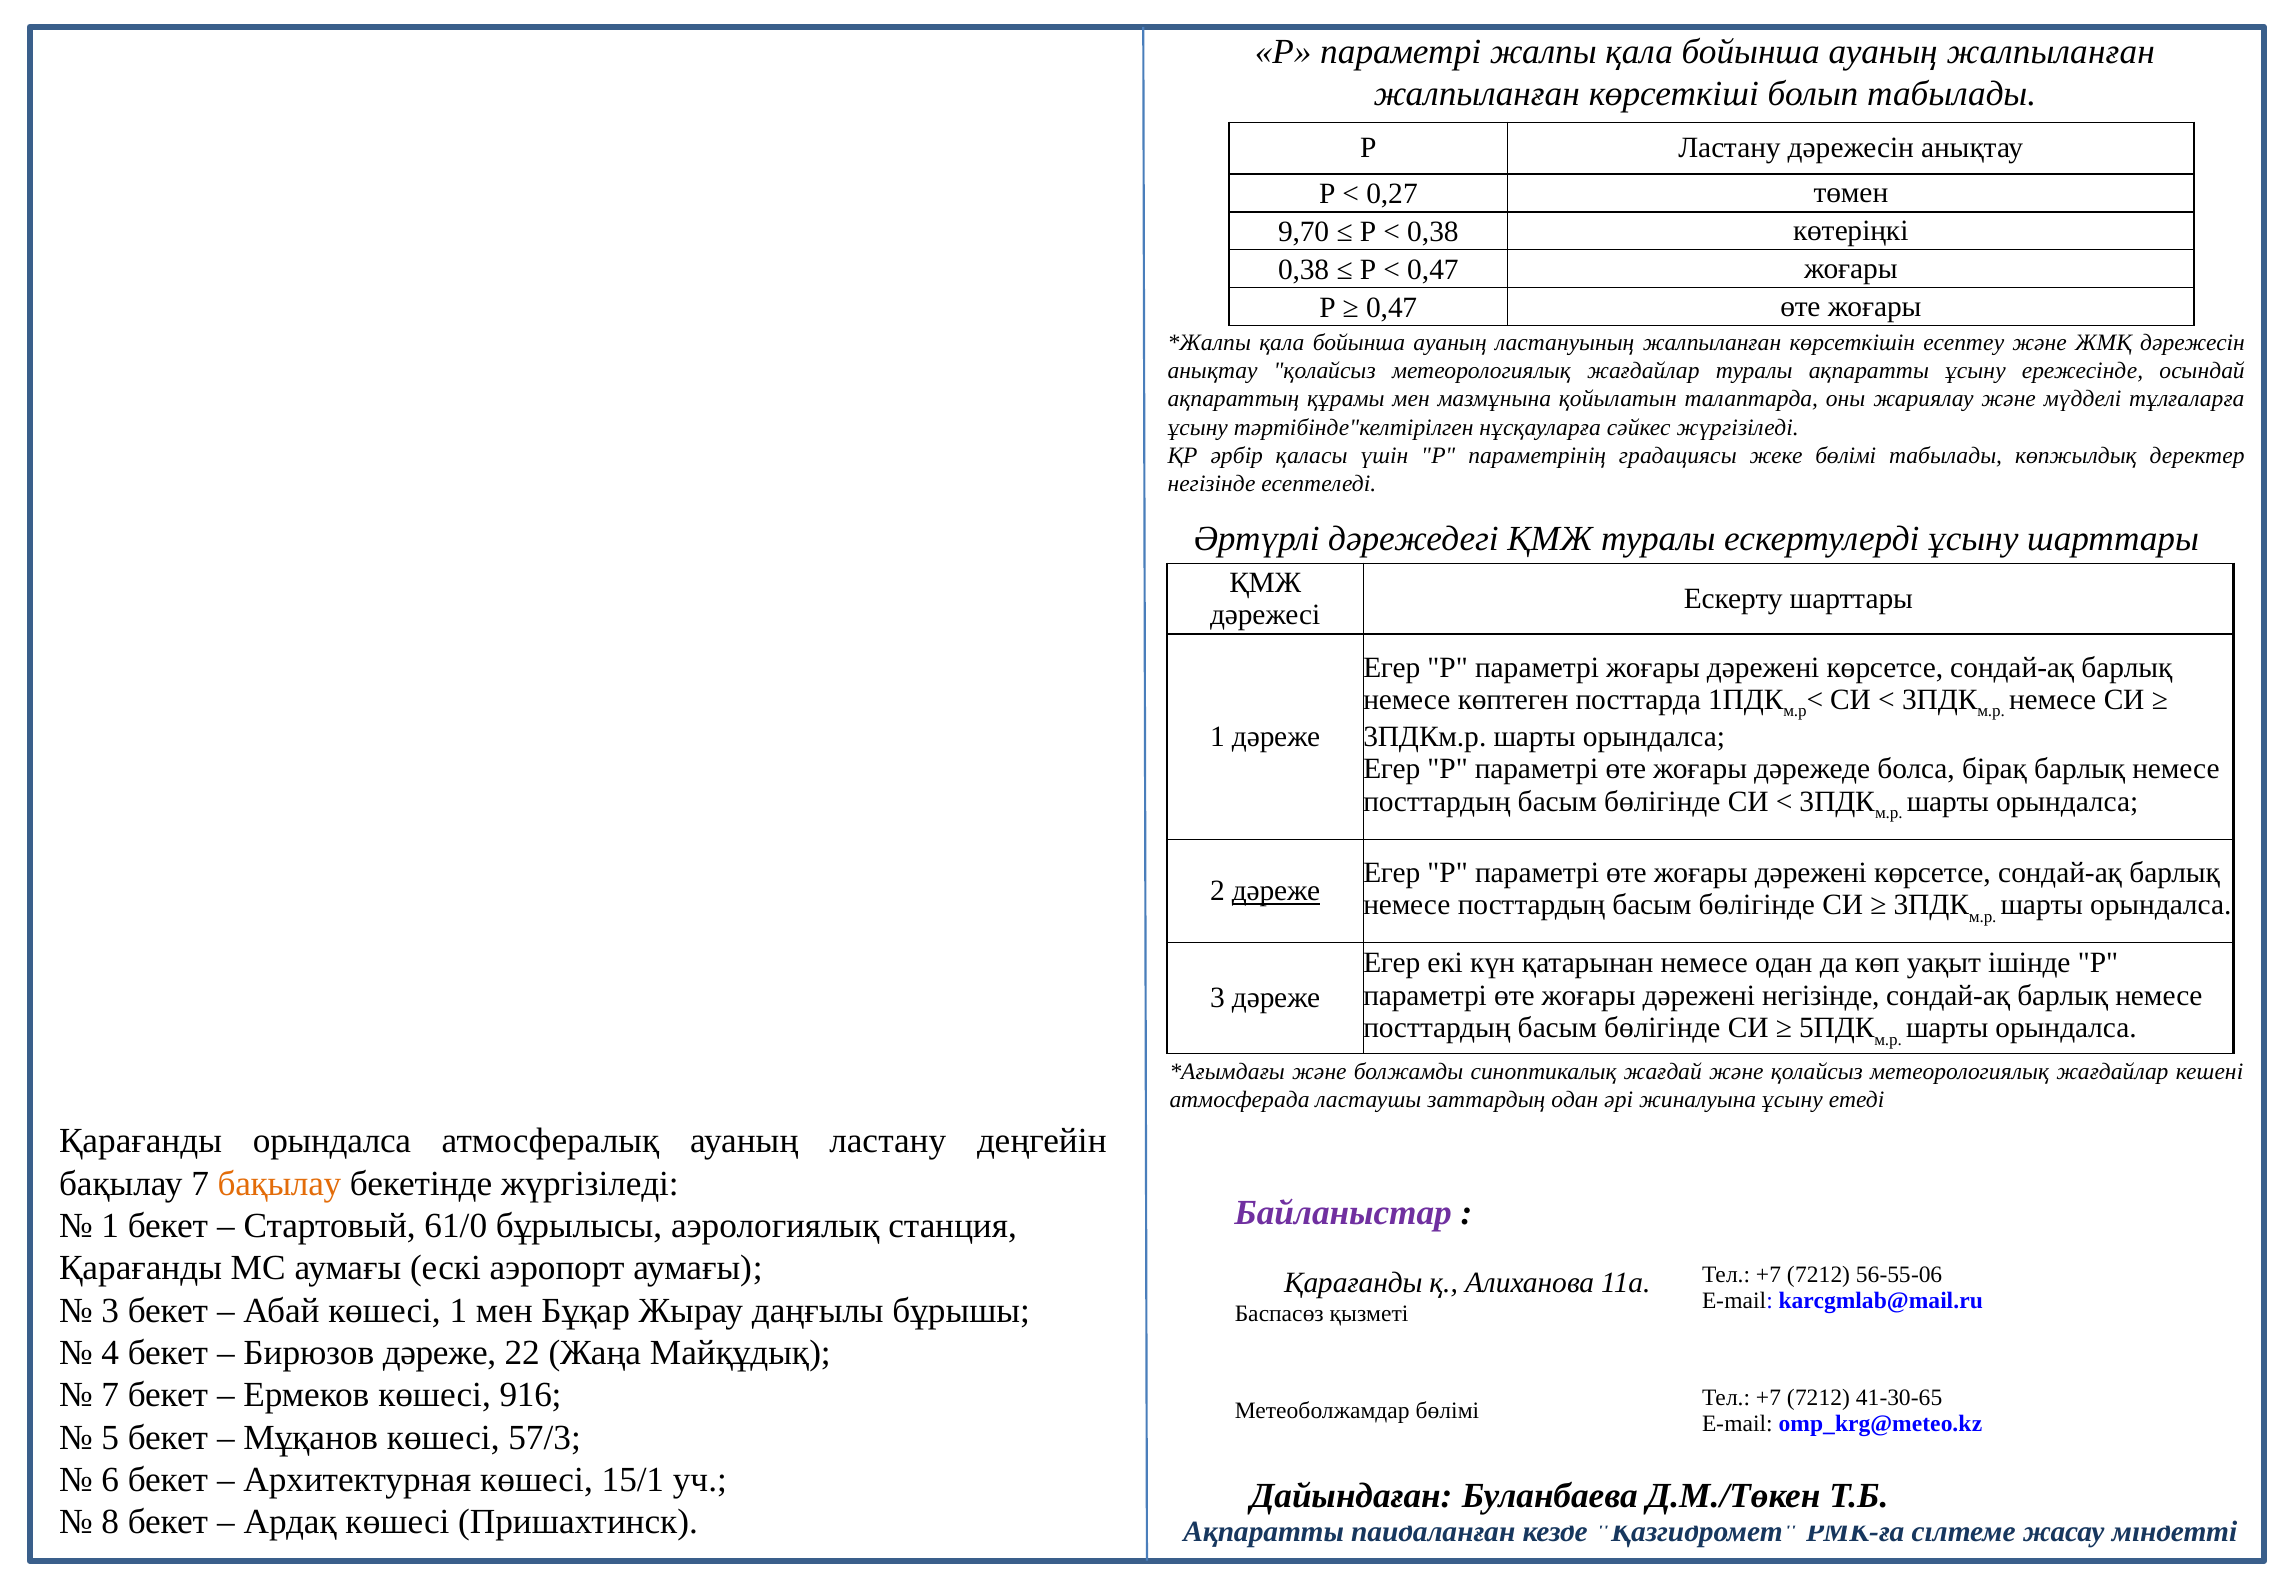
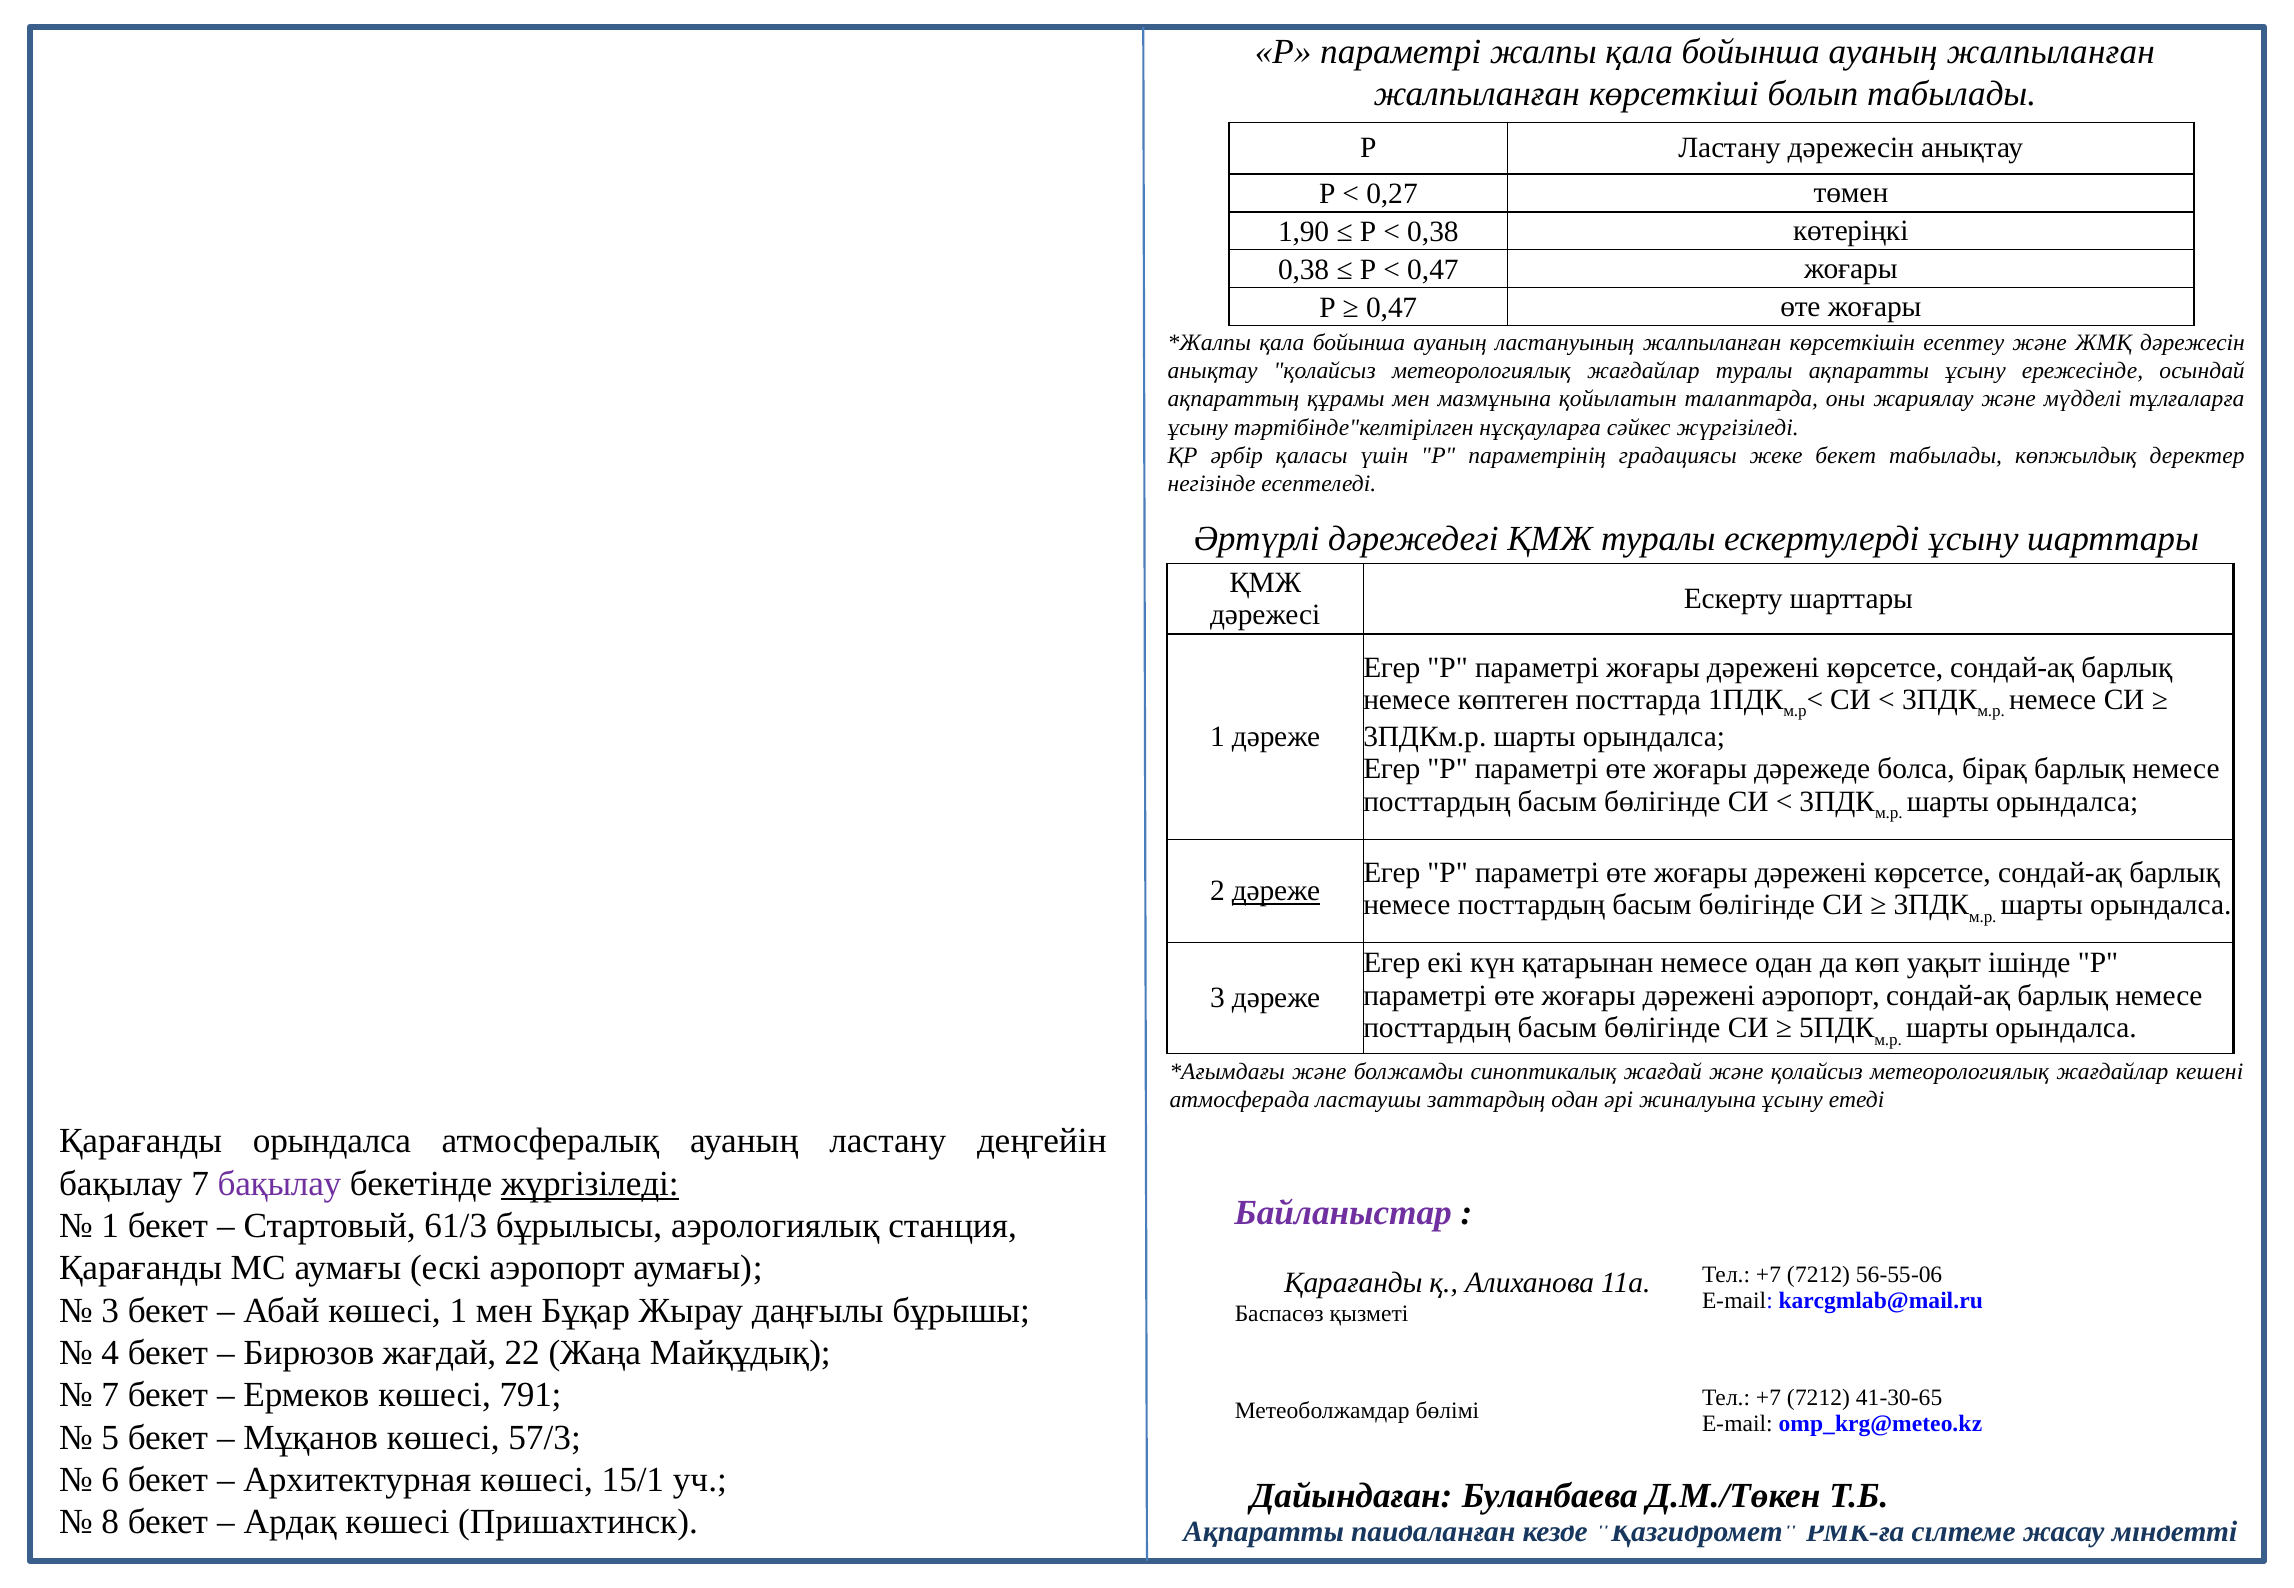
9,70: 9,70 -> 1,90
жеке бөлімі: бөлімі -> бекет
дәрежені негізінде: негізінде -> аэропорт
бақылау at (279, 1184) colour: orange -> purple
жүргізіледі at (590, 1184) underline: none -> present
61/0: 61/0 -> 61/3
Бирюзов дәреже: дәреже -> жағдай
916: 916 -> 791
